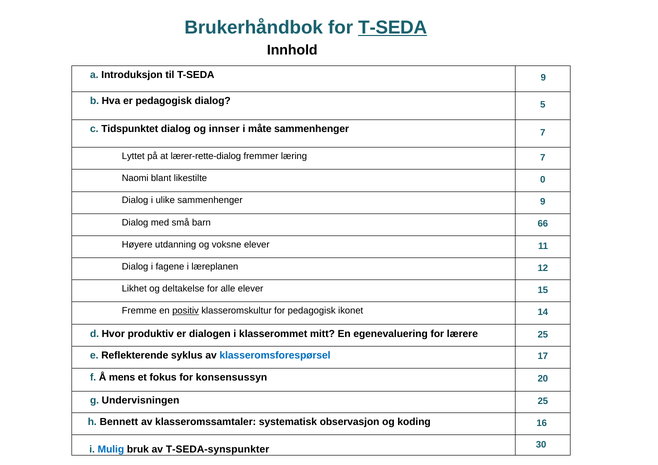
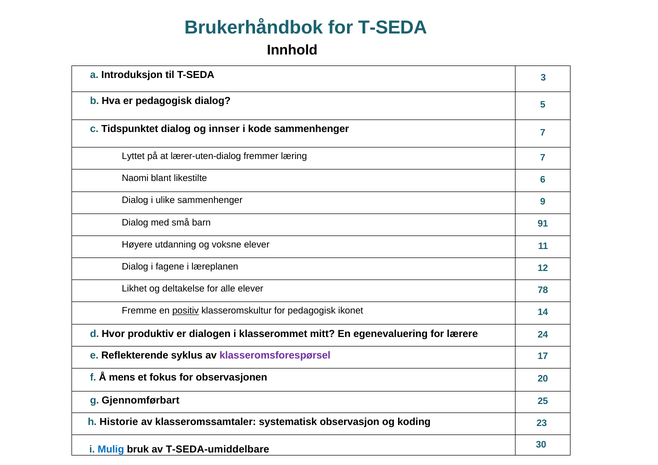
T-SEDA at (393, 28) underline: present -> none
T-SEDA 9: 9 -> 3
måte: måte -> kode
lærer-rette-dialog: lærer-rette-dialog -> lærer-uten-dialog
0: 0 -> 6
66: 66 -> 91
15: 15 -> 78
lærere 25: 25 -> 24
klasseromsforespørsel colour: blue -> purple
konsensussyn: konsensussyn -> observasjonen
Undervisningen: Undervisningen -> Gjennomførbart
Bennett: Bennett -> Historie
16: 16 -> 23
T-SEDA-synspunkter: T-SEDA-synspunkter -> T-SEDA-umiddelbare
